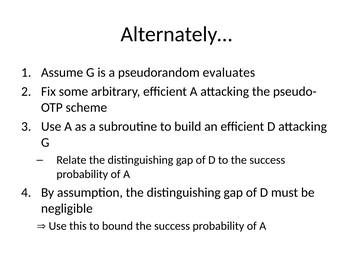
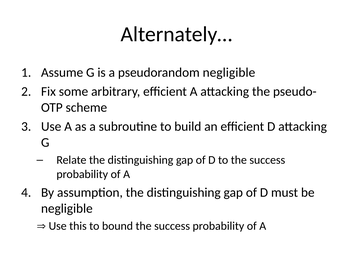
pseudorandom evaluates: evaluates -> negligible
